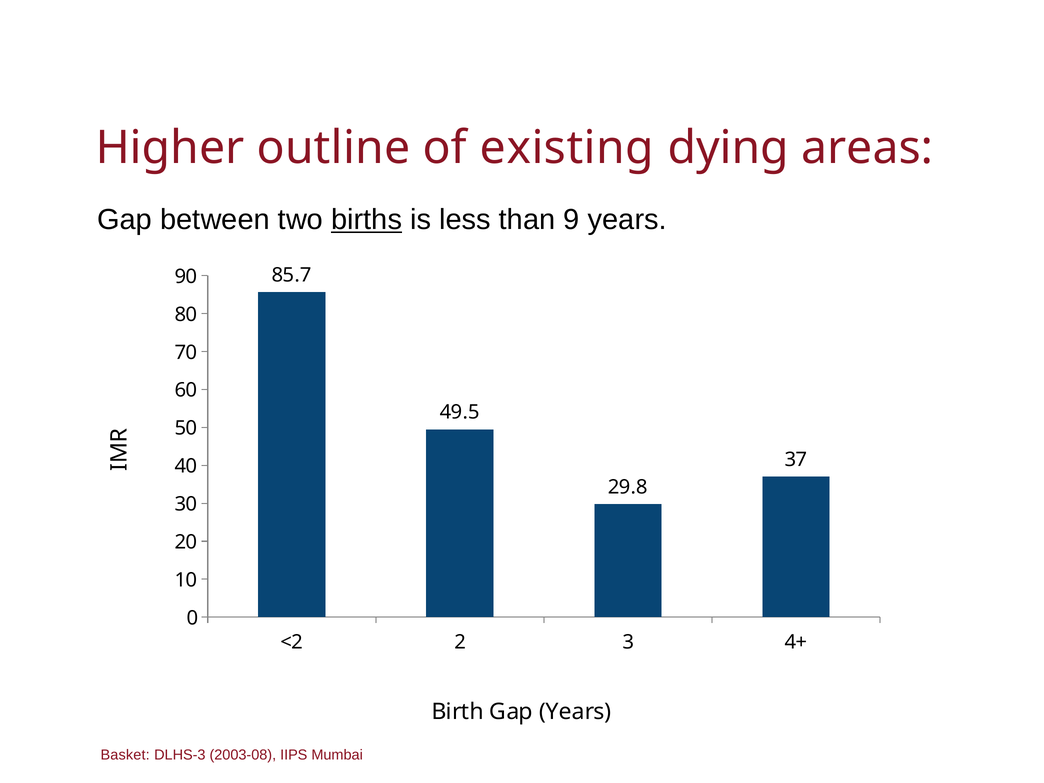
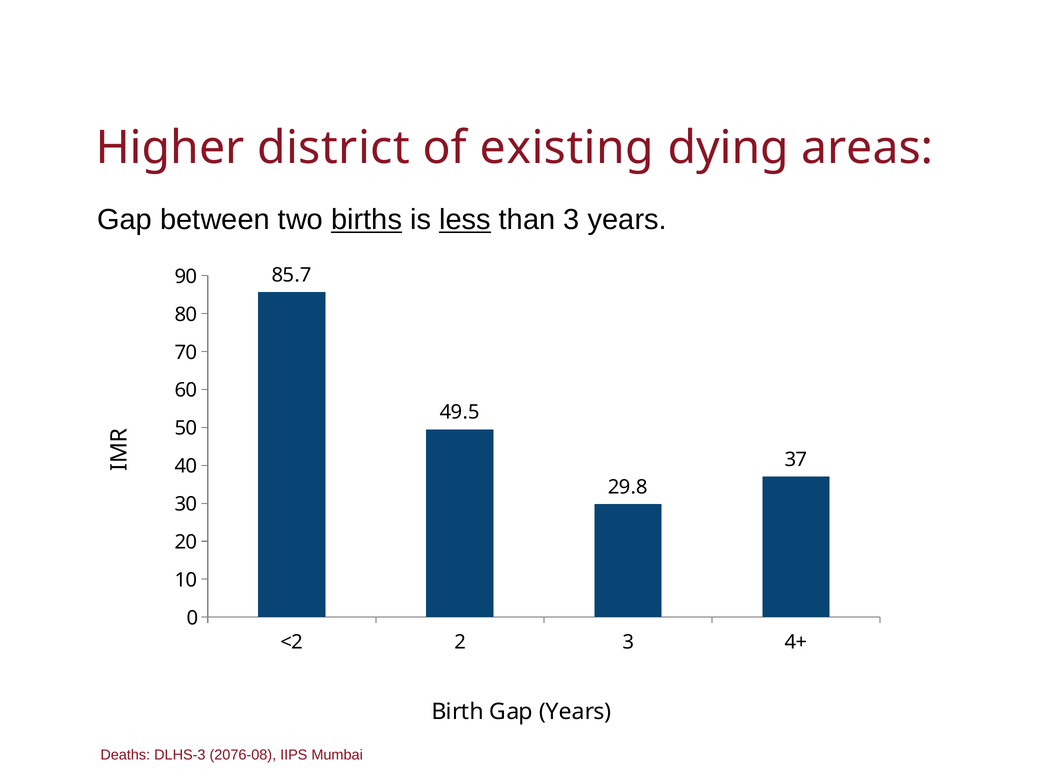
outline: outline -> district
less underline: none -> present
than 9: 9 -> 3
Basket: Basket -> Deaths
2003-08: 2003-08 -> 2076-08
